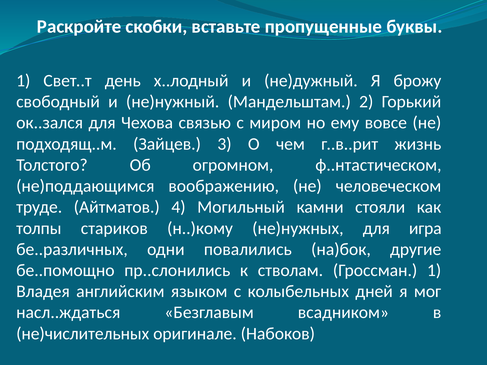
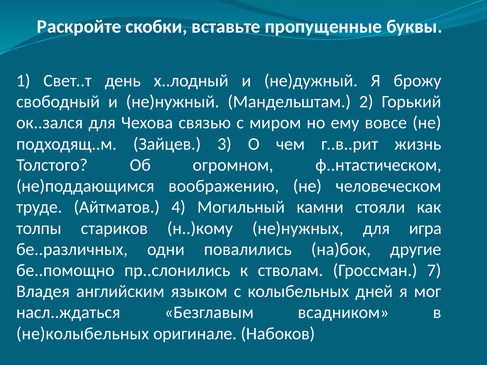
Гроссман 1: 1 -> 7
не)числительных: не)числительных -> не)колыбельных
